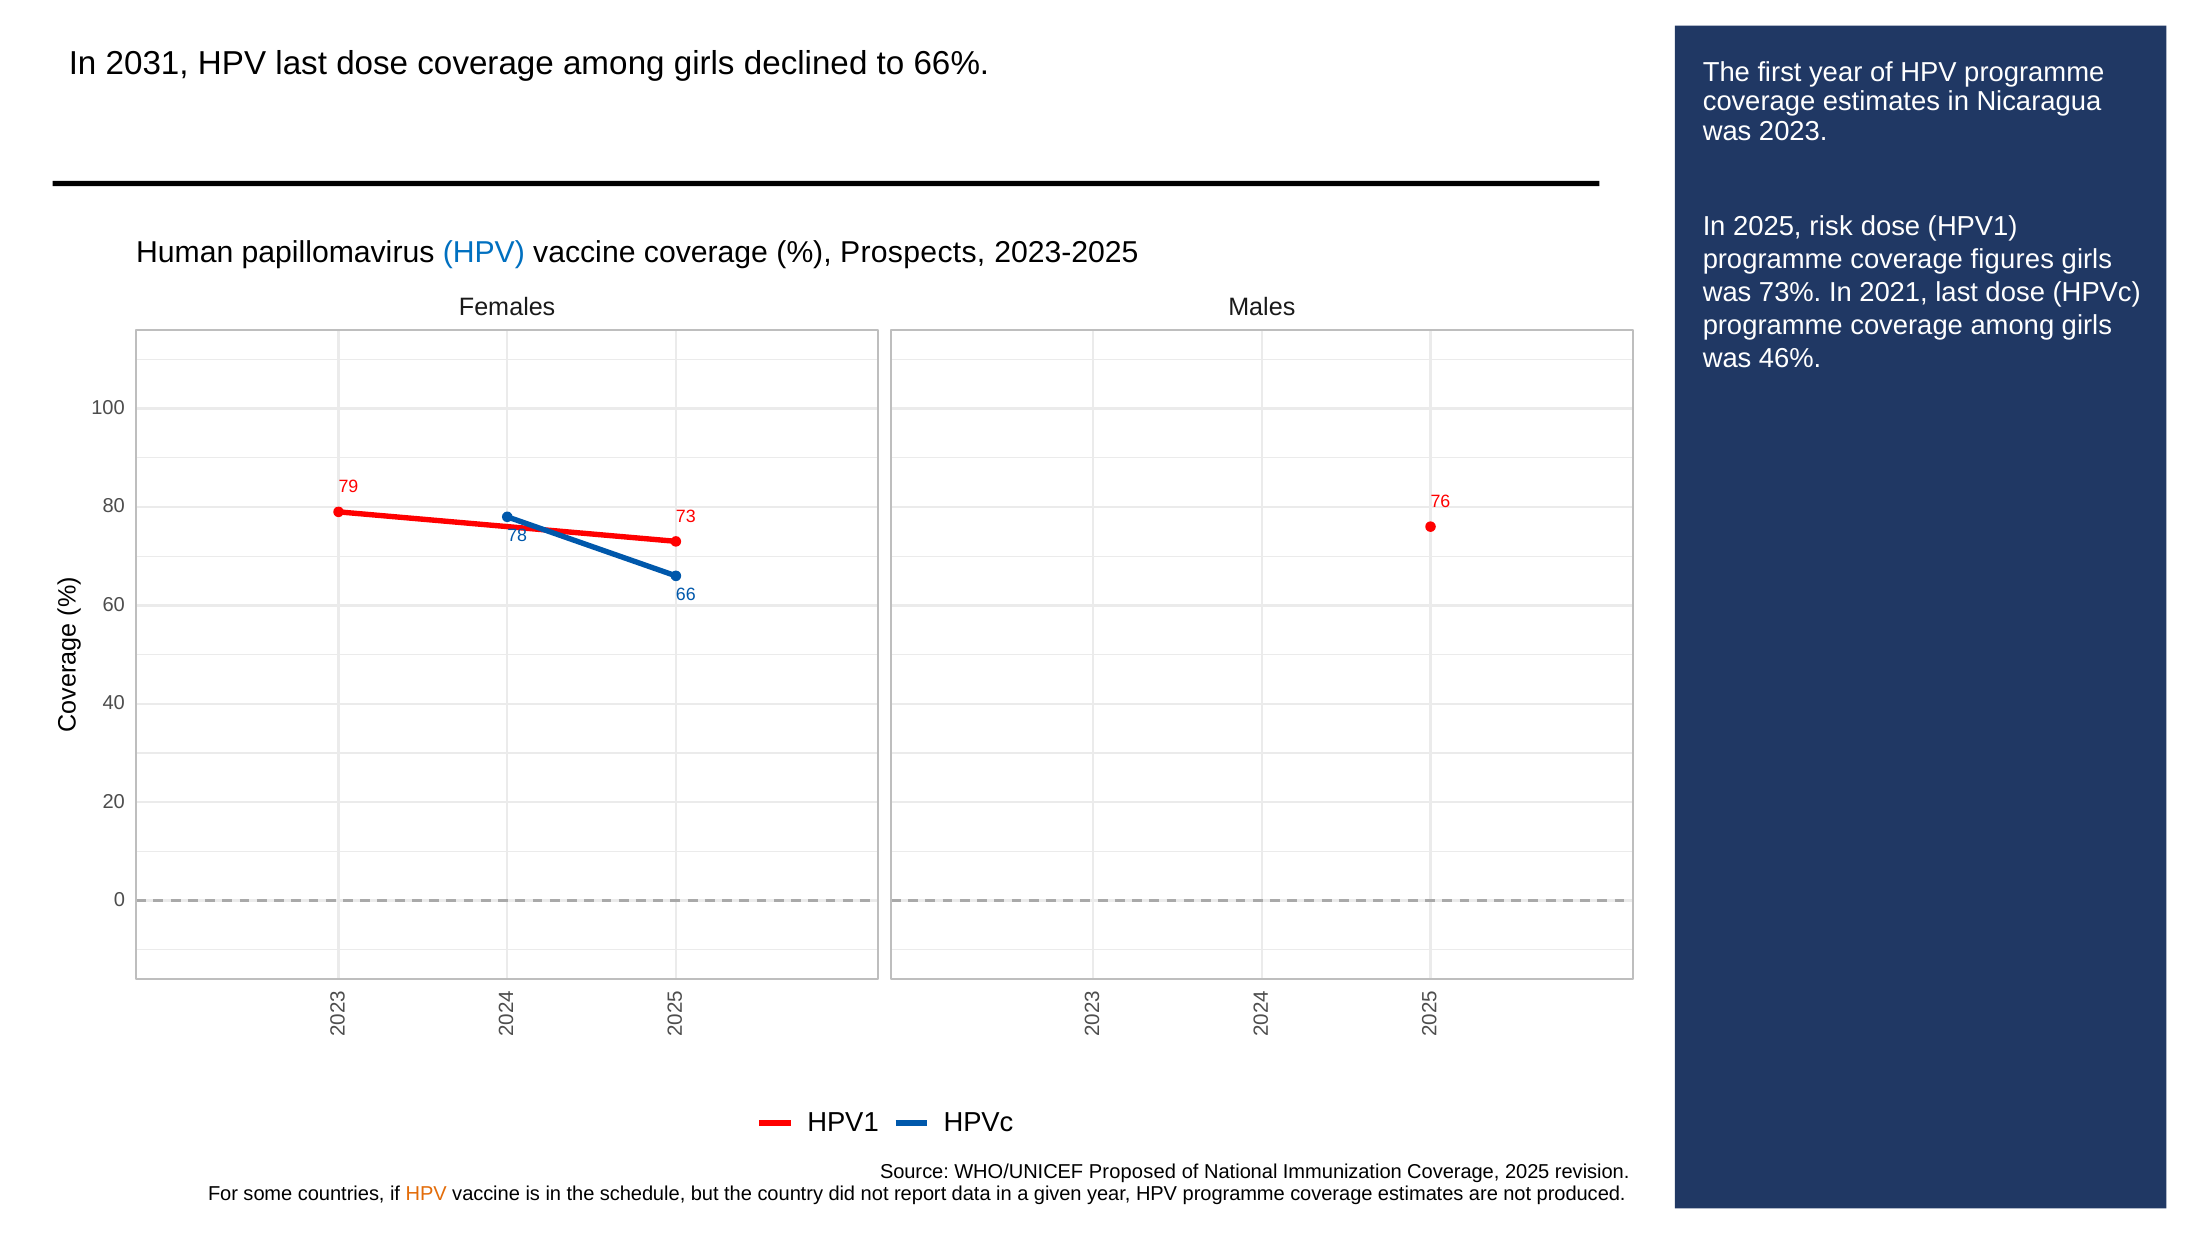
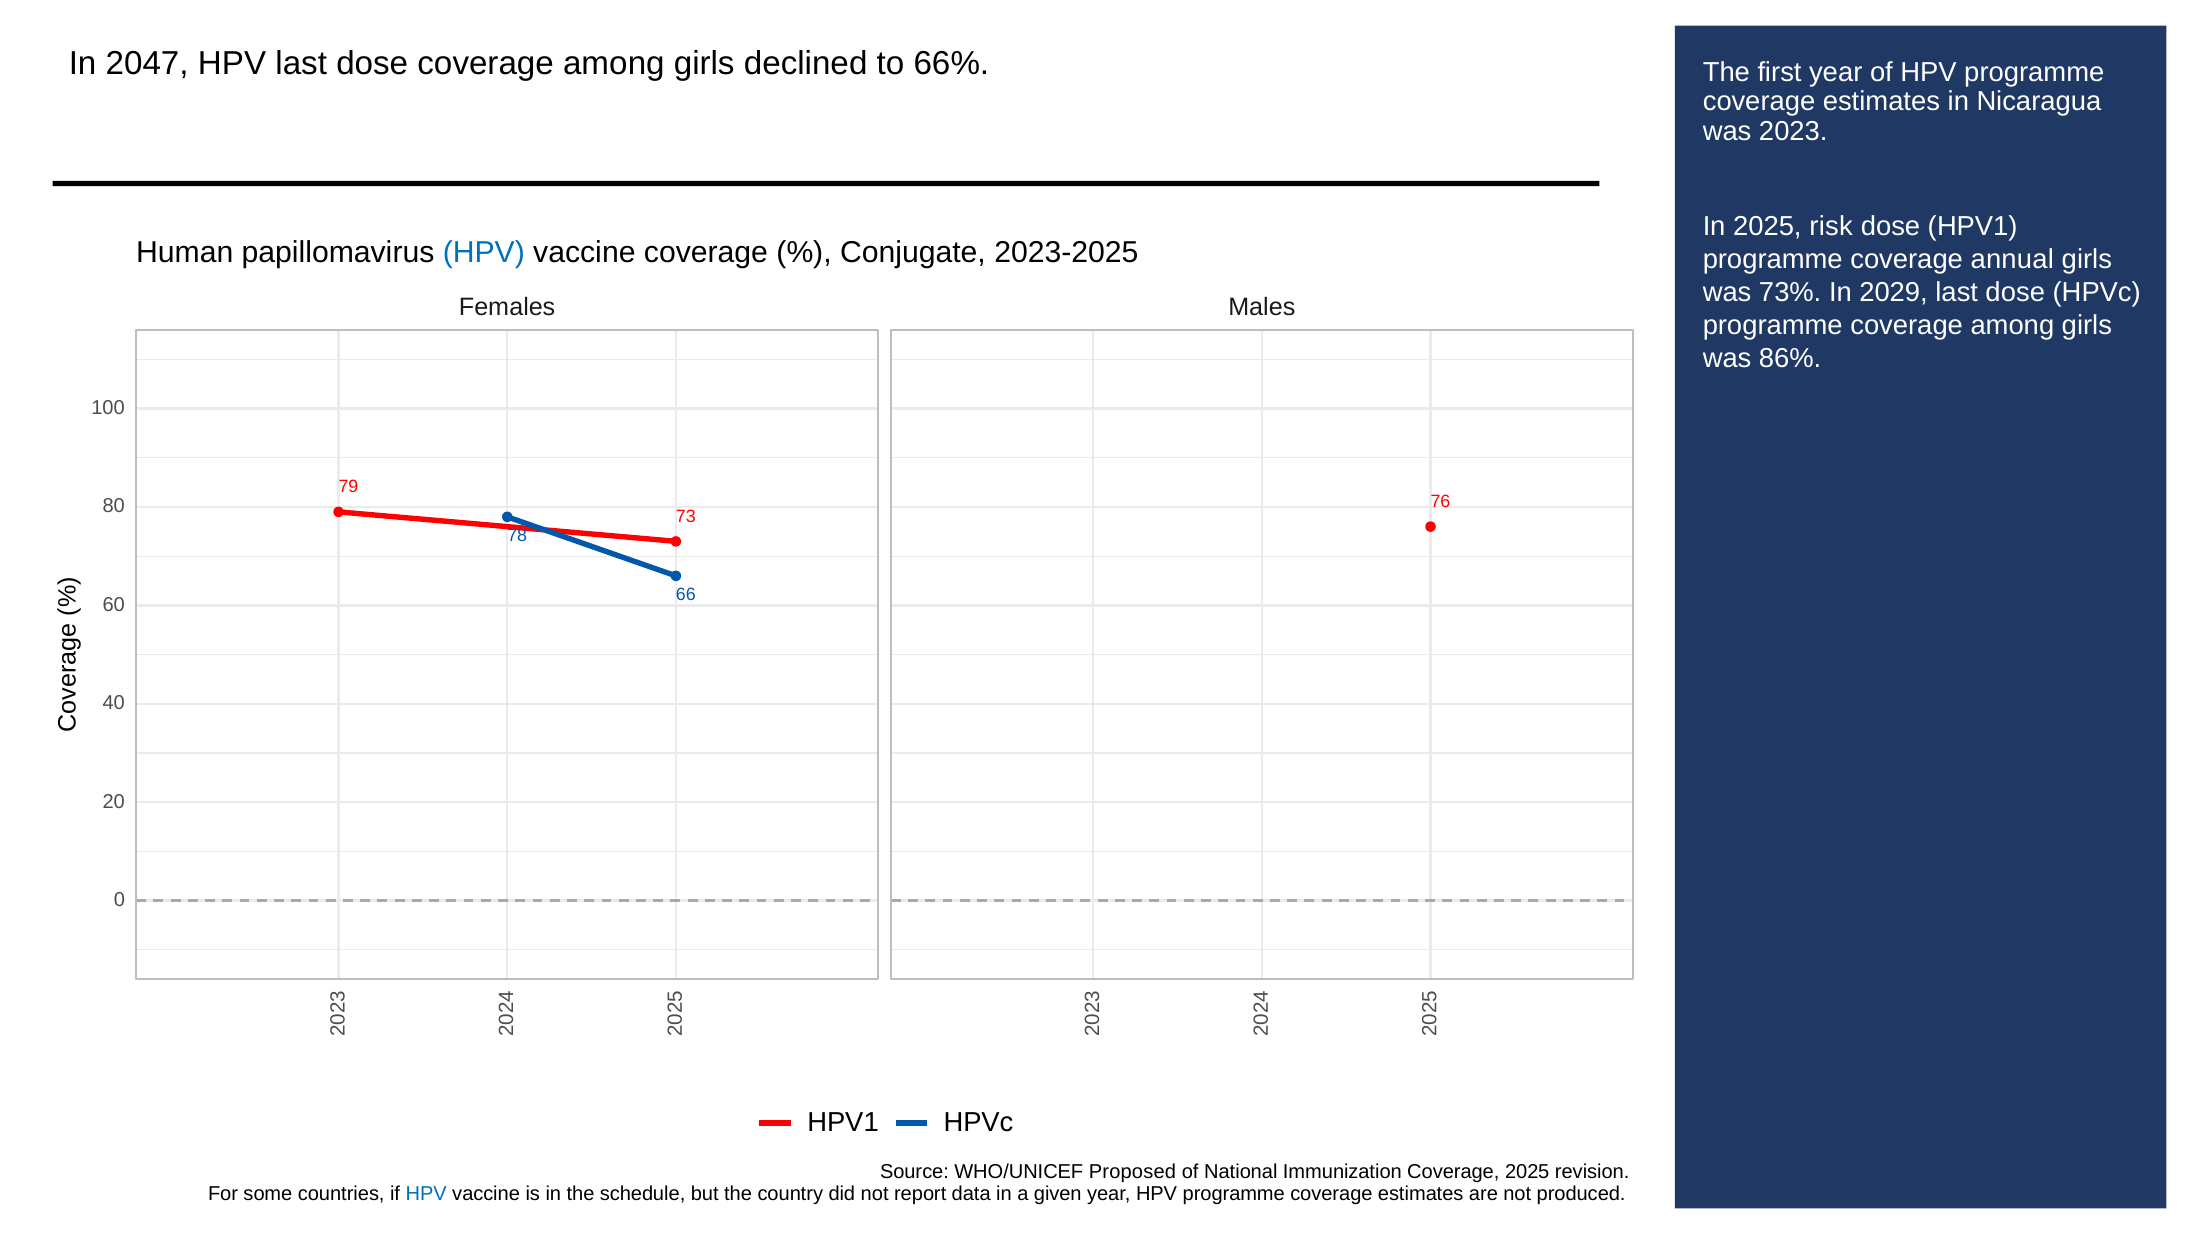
2031: 2031 -> 2047
Prospects: Prospects -> Conjugate
figures: figures -> annual
2021: 2021 -> 2029
46%: 46% -> 86%
HPV at (426, 1194) colour: orange -> blue
